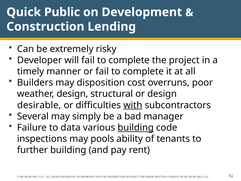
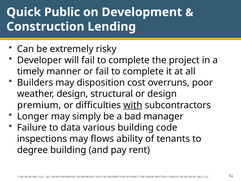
desirable: desirable -> premium
Several: Several -> Longer
building at (136, 127) underline: present -> none
pools: pools -> flows
further: further -> degree
